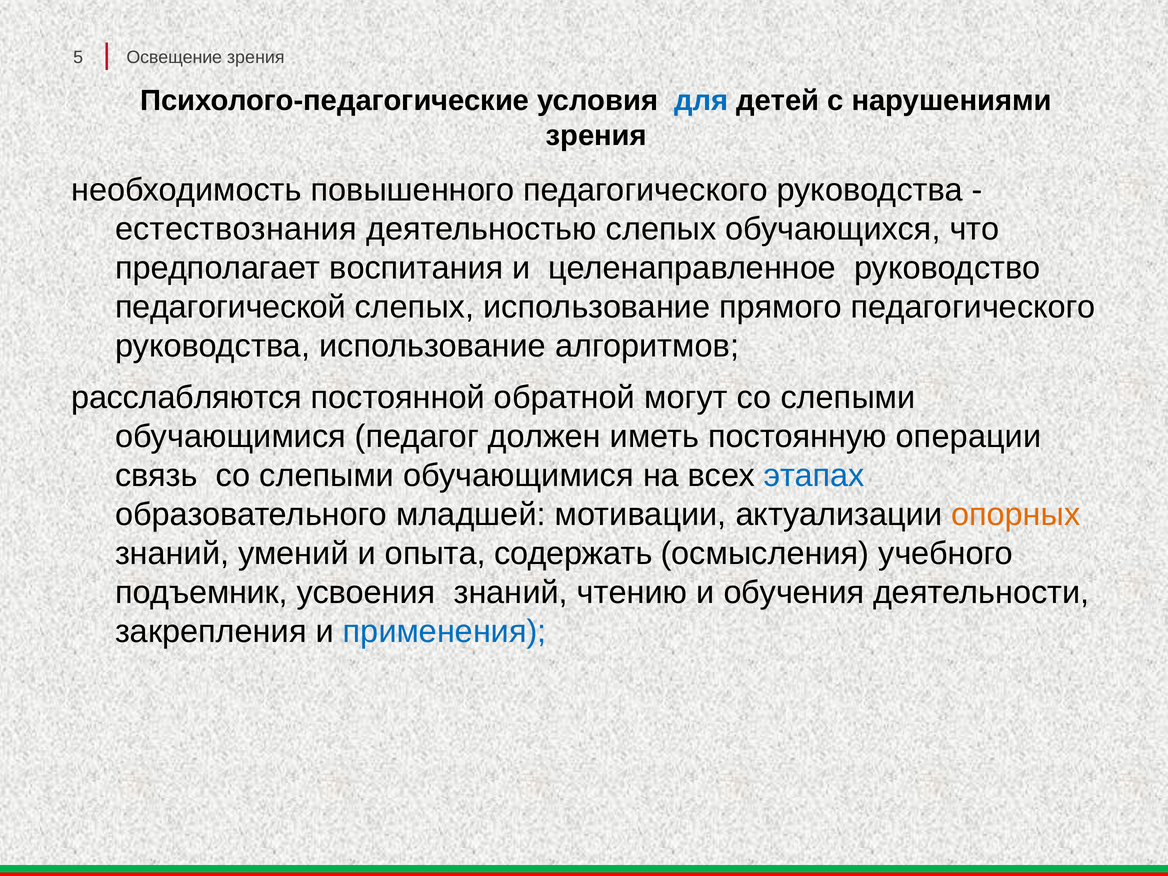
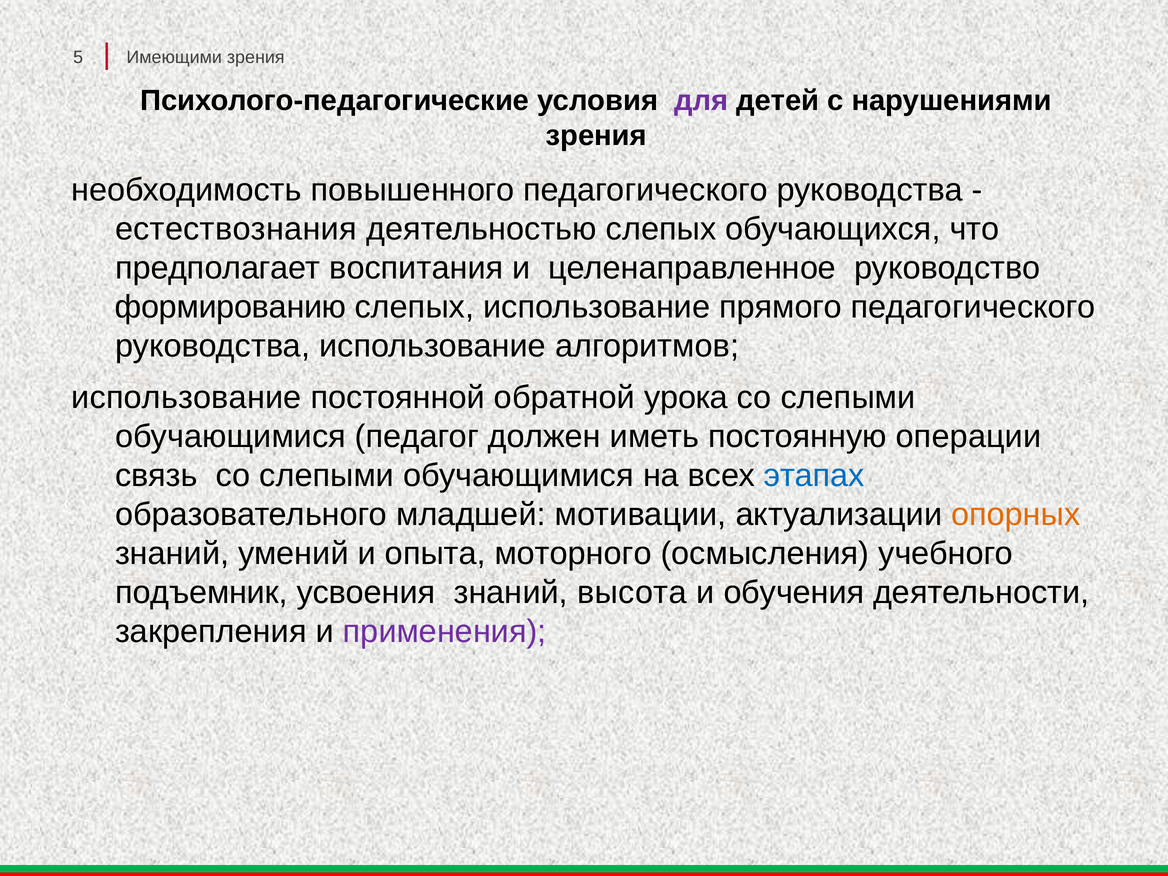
Освещение: Освещение -> Имеющими
для colour: blue -> purple
педагогической: педагогической -> формированию
расслабляются at (187, 398): расслабляются -> использование
могут: могут -> урока
содержать: содержать -> моторного
чтению: чтению -> высота
применения colour: blue -> purple
